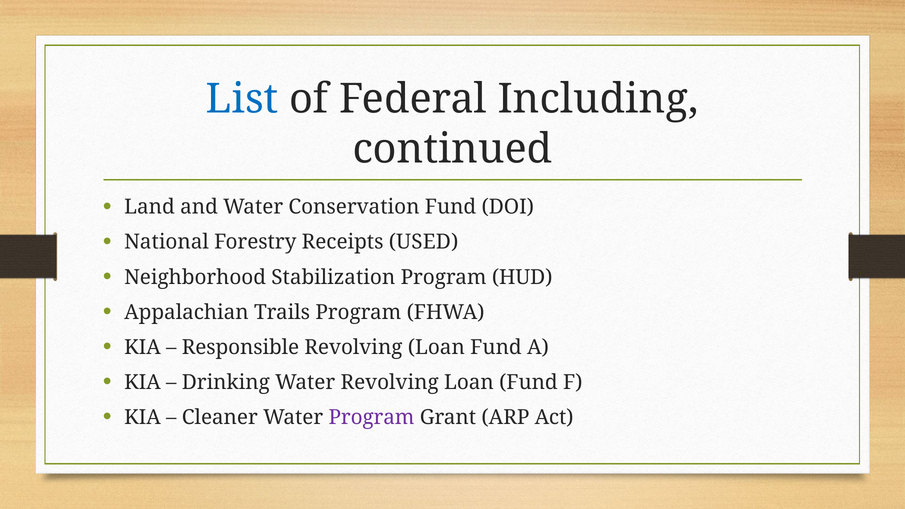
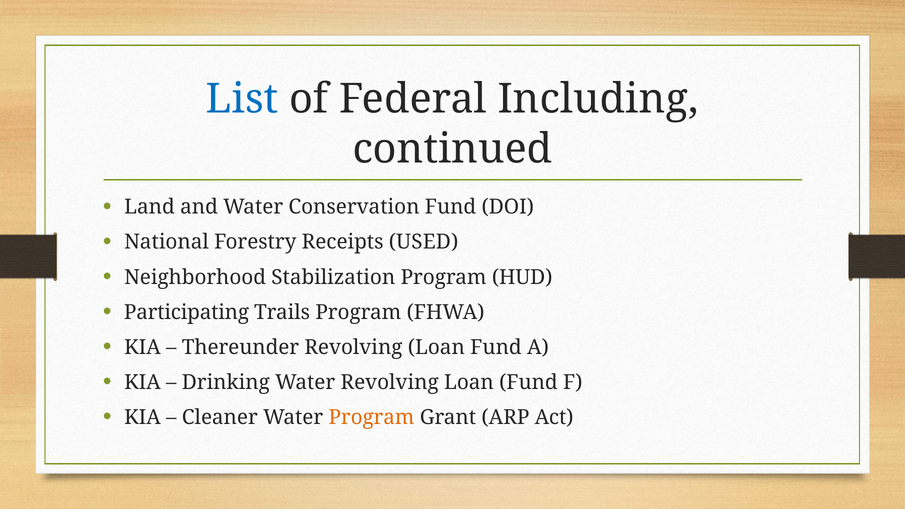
Appalachian: Appalachian -> Participating
Responsible: Responsible -> Thereunder
Program at (371, 417) colour: purple -> orange
